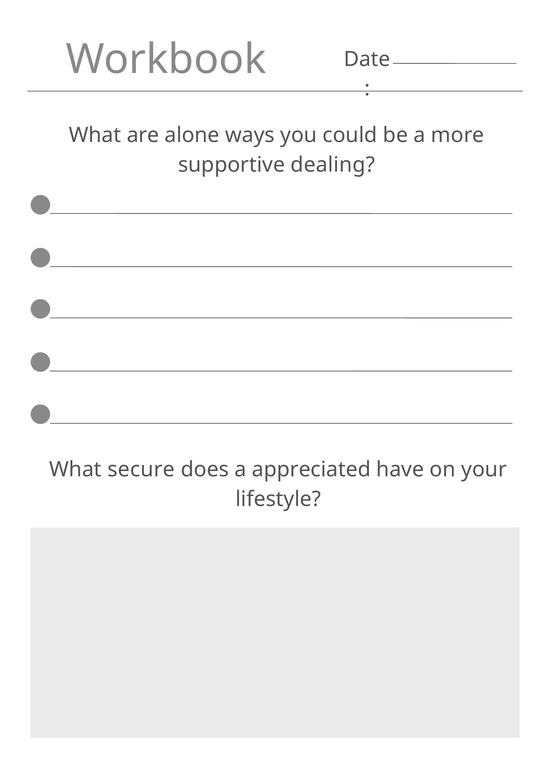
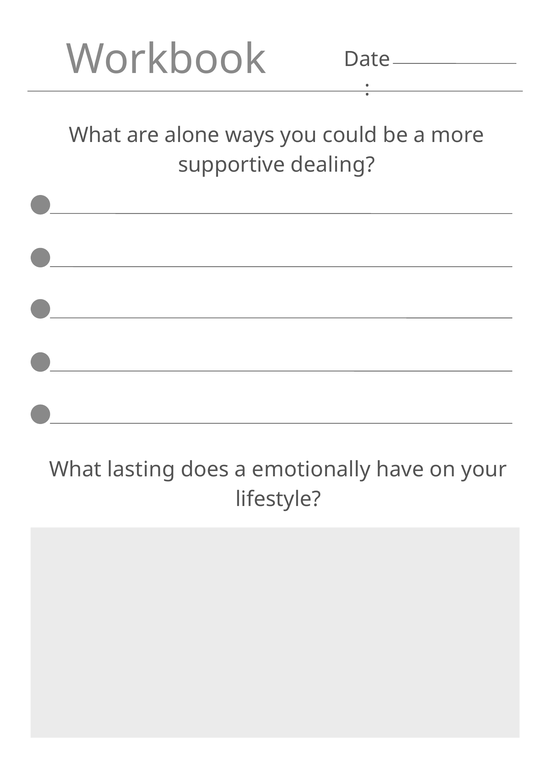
secure: secure -> lasting
appreciated: appreciated -> emotionally
